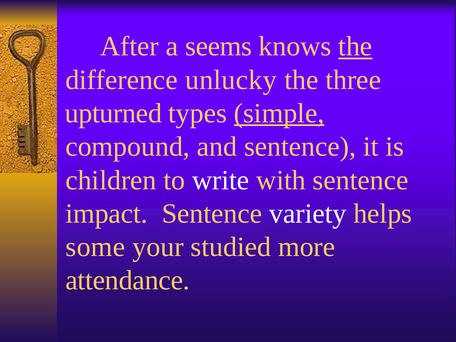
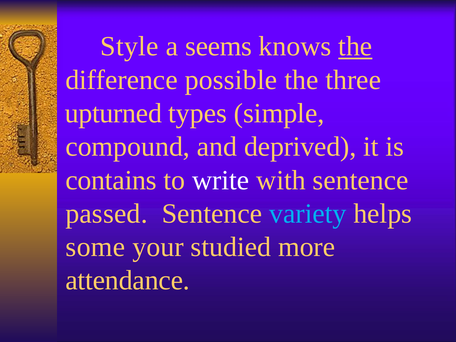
After: After -> Style
unlucky: unlucky -> possible
simple underline: present -> none
and sentence: sentence -> deprived
children: children -> contains
impact: impact -> passed
variety colour: white -> light blue
